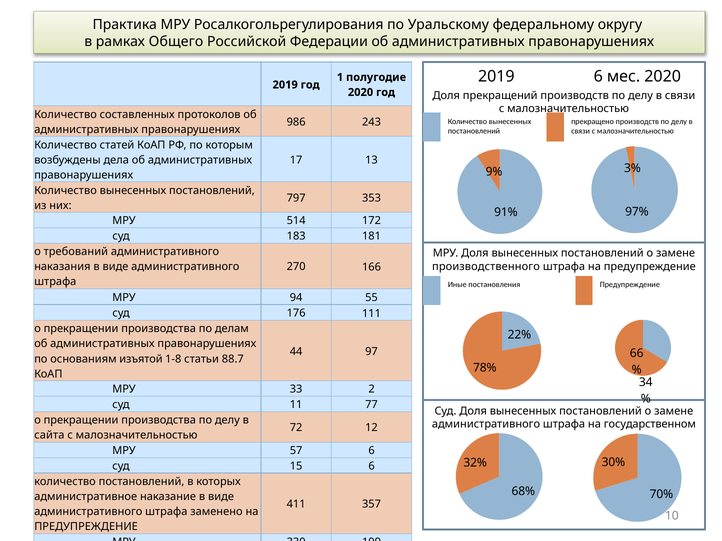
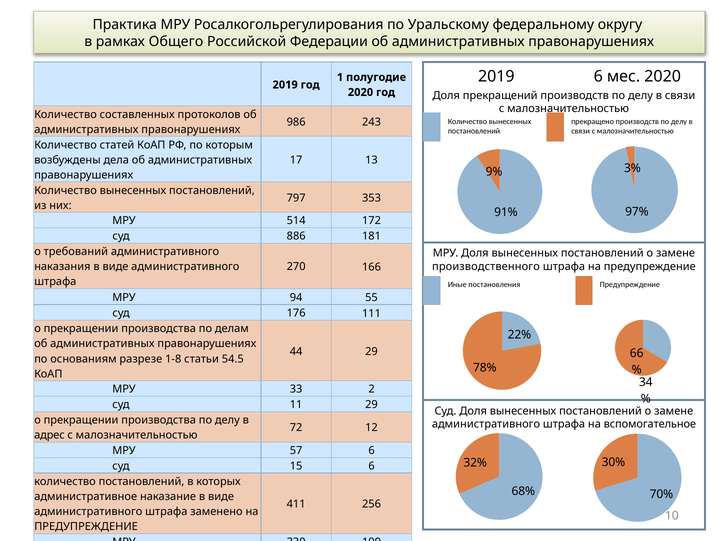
183: 183 -> 886
44 97: 97 -> 29
изъятой: изъятой -> разрезе
88.7: 88.7 -> 54.5
11 77: 77 -> 29
государственном: государственном -> вспомогательное
сайта: сайта -> адрес
357: 357 -> 256
